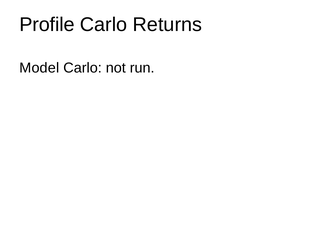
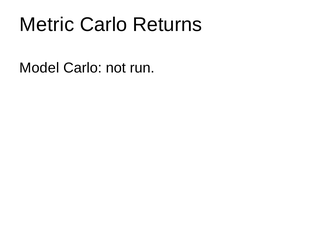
Profile: Profile -> Metric
